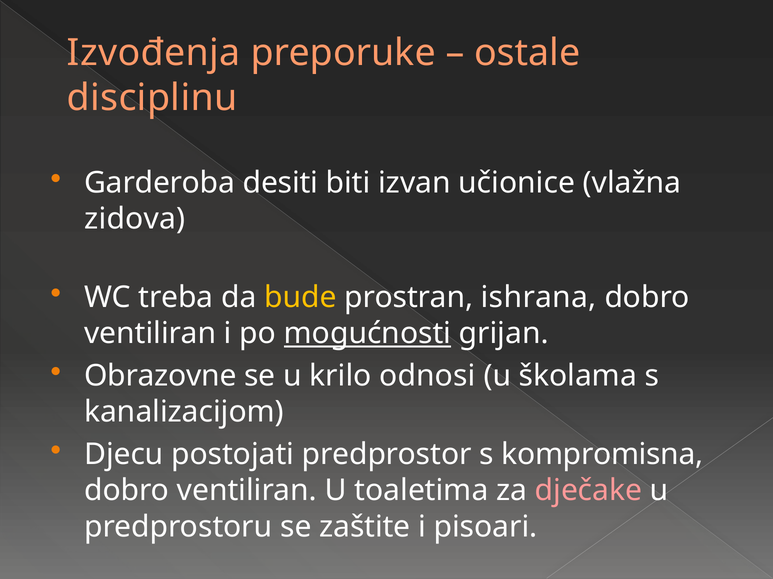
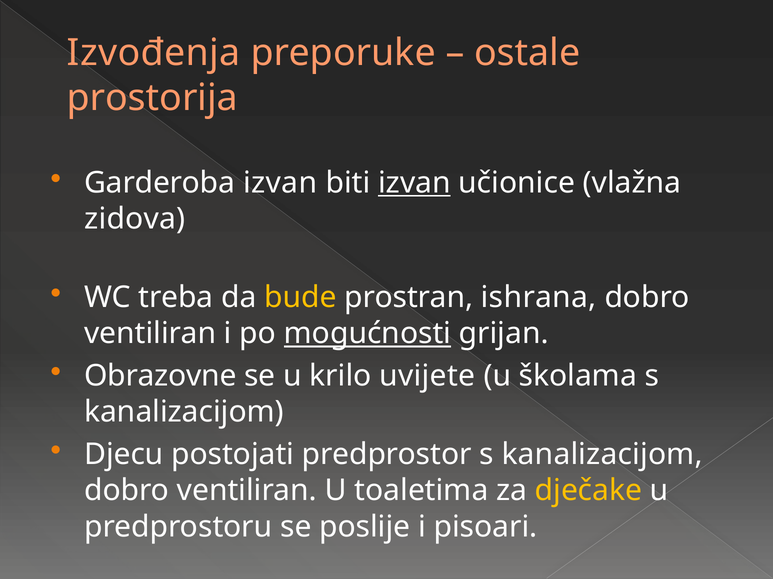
disciplinu: disciplinu -> prostorija
Garderoba desiti: desiti -> izvan
izvan at (414, 183) underline: none -> present
odnosi: odnosi -> uvijete
predprostor s kompromisna: kompromisna -> kanalizacijom
dječake colour: pink -> yellow
zaštite: zaštite -> poslije
